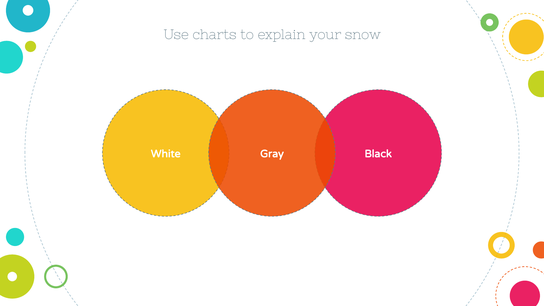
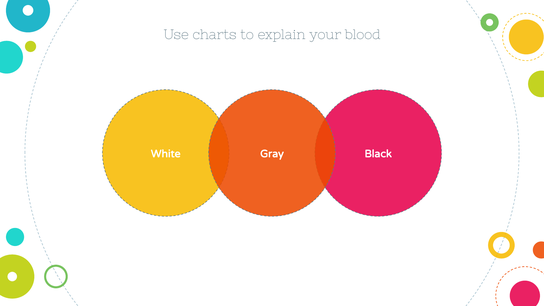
snow: snow -> blood
